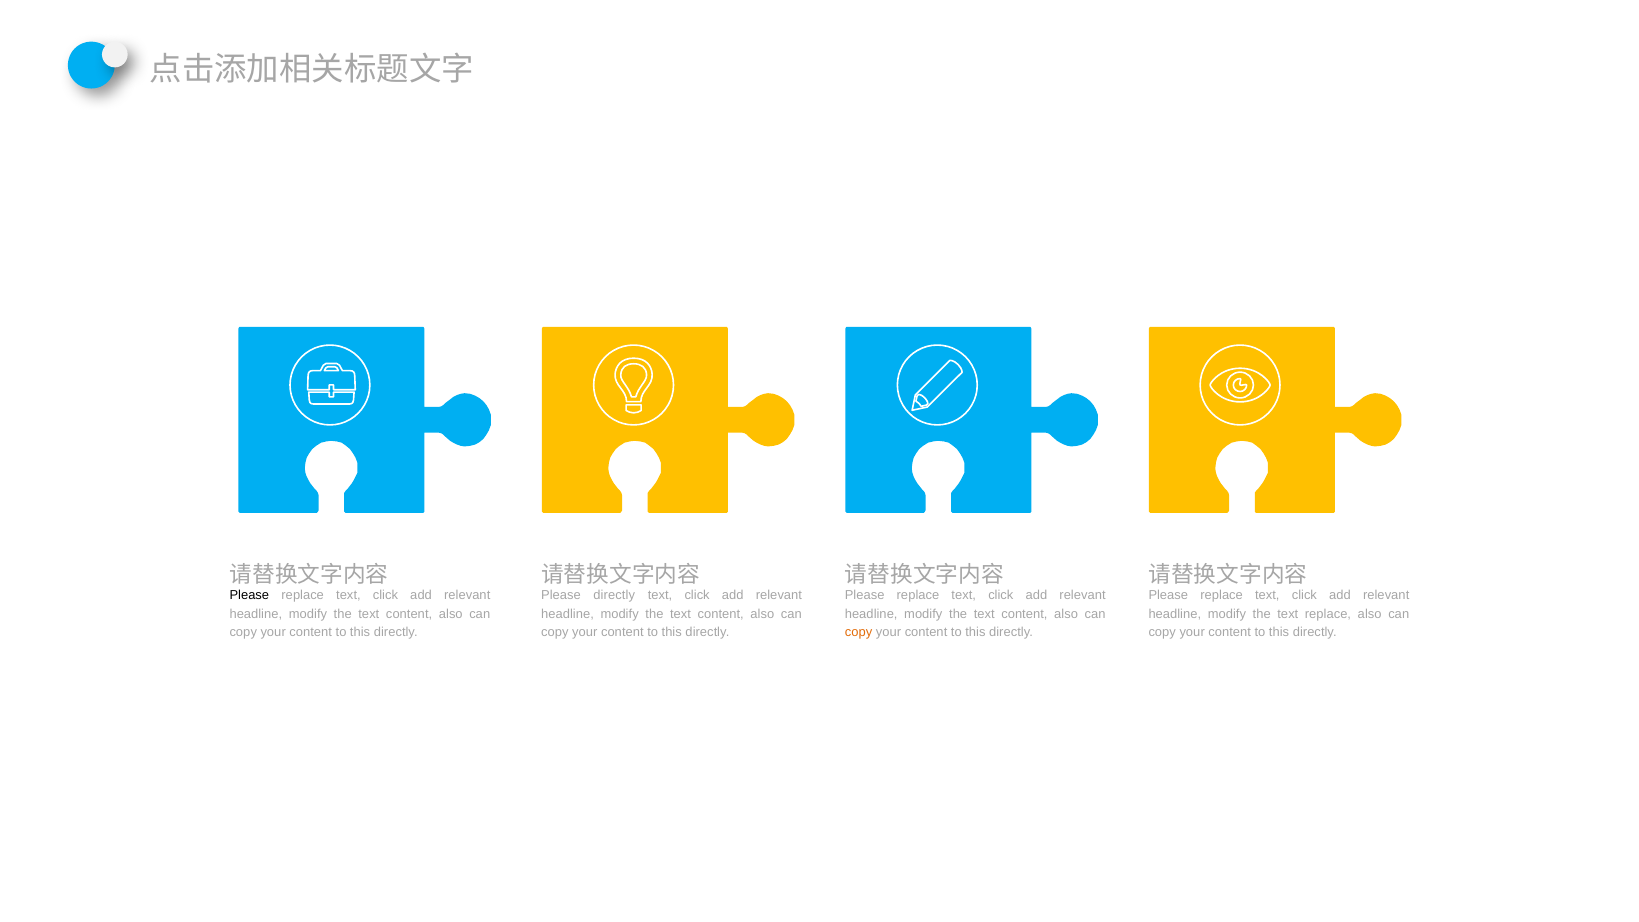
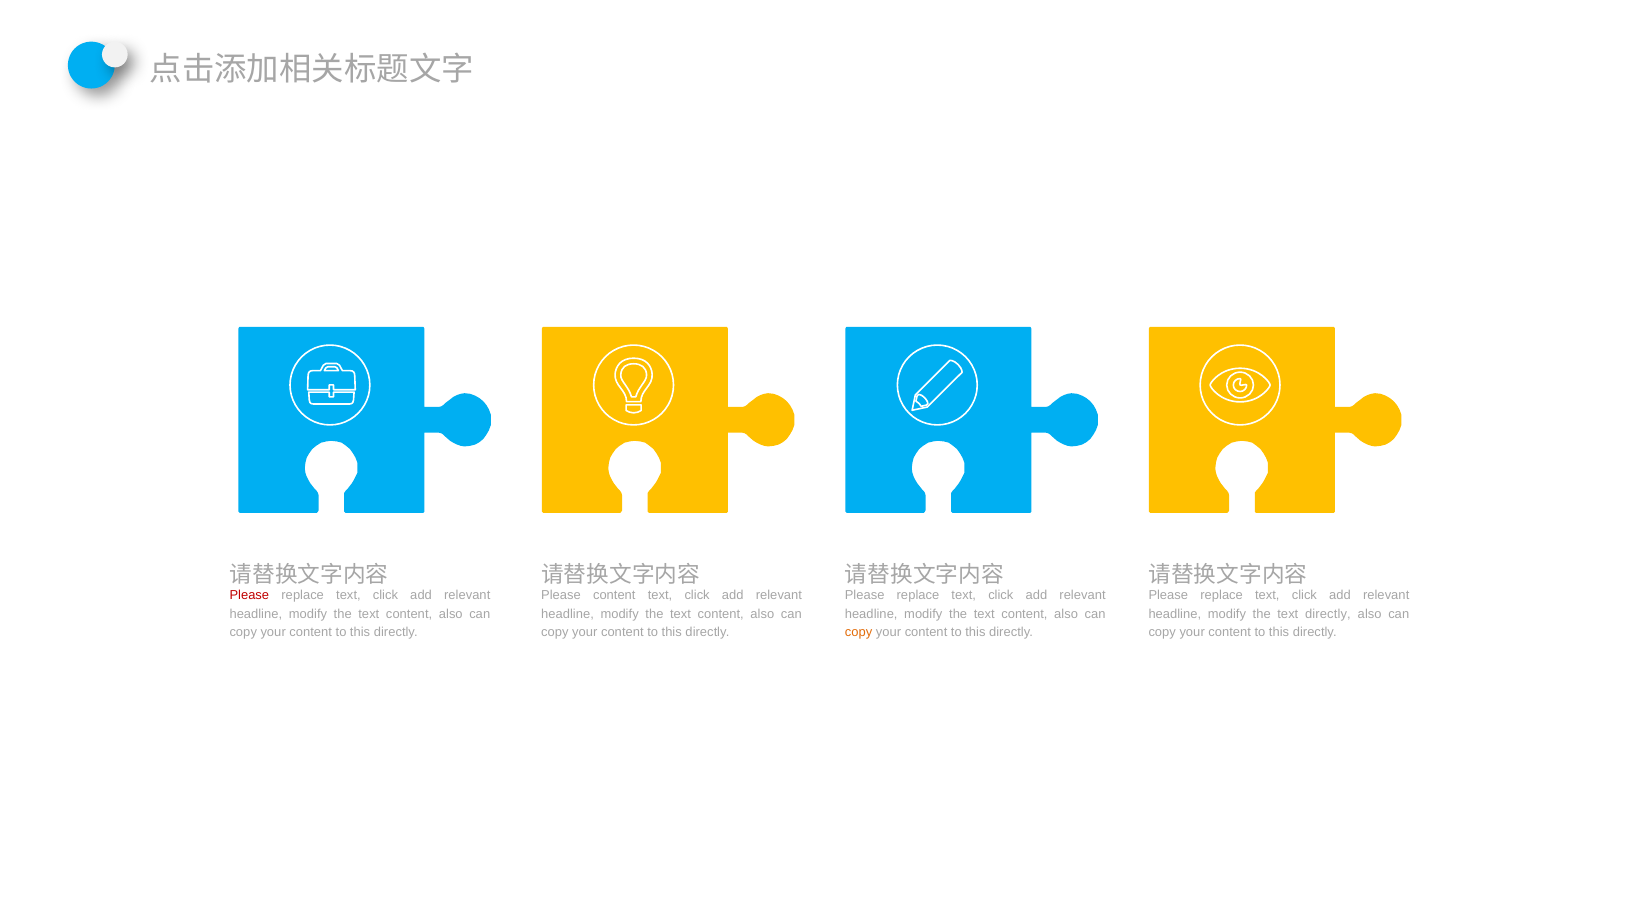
Please at (249, 595) colour: black -> red
Please directly: directly -> content
text replace: replace -> directly
